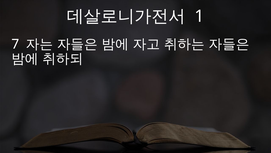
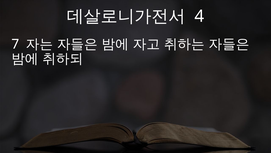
1: 1 -> 4
